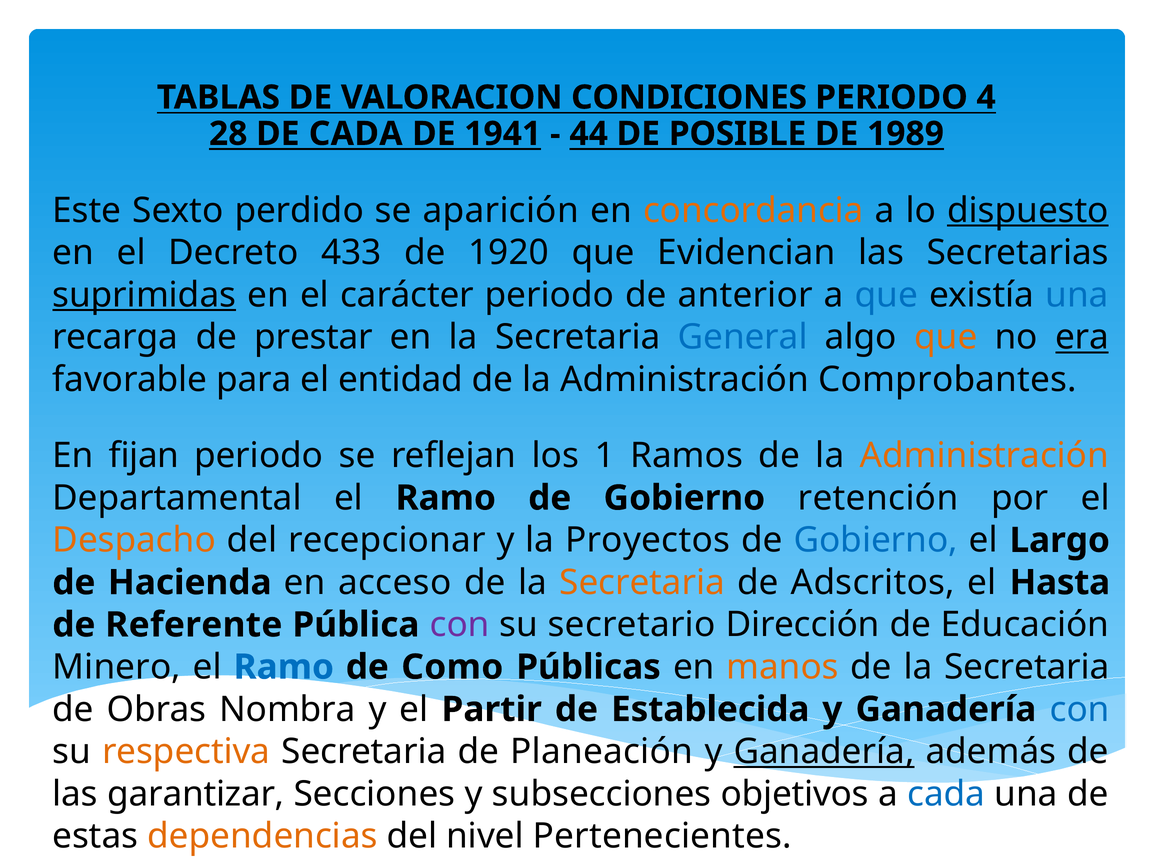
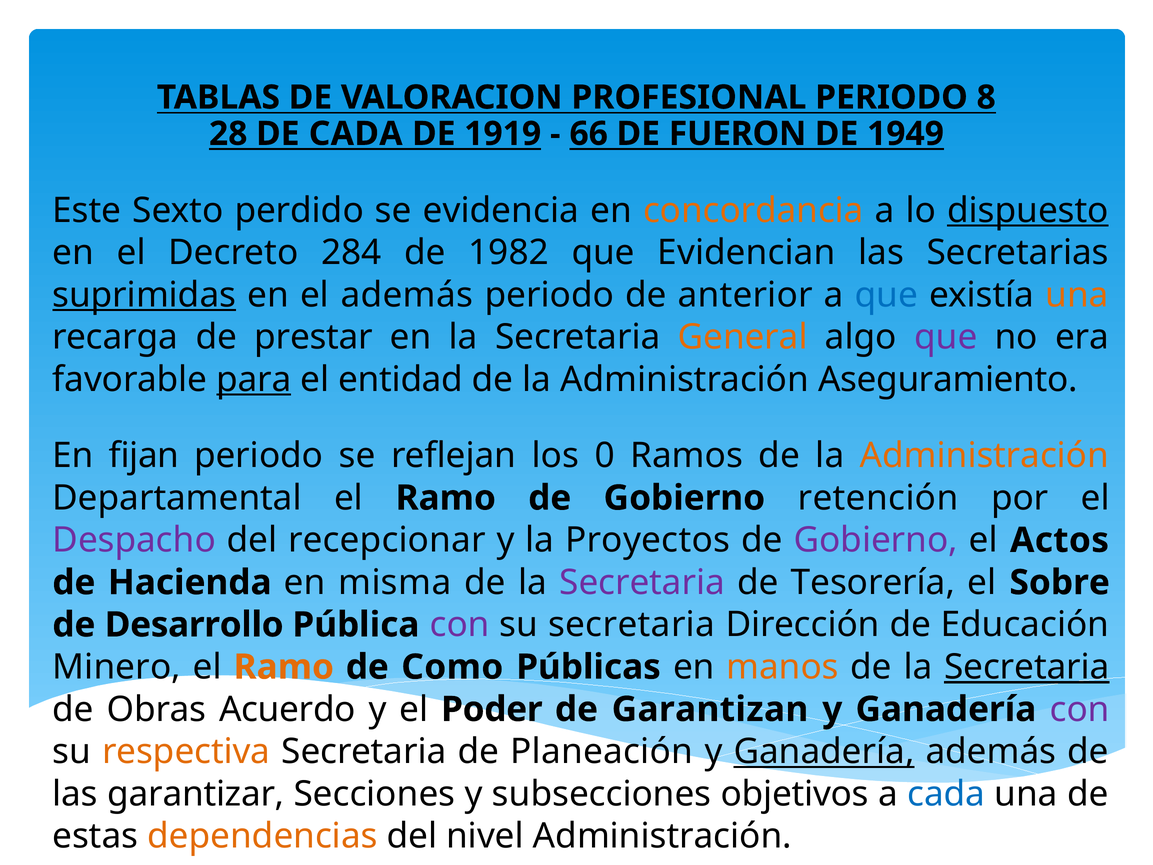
CONDICIONES: CONDICIONES -> PROFESIONAL
4: 4 -> 8
1941: 1941 -> 1919
44: 44 -> 66
POSIBLE: POSIBLE -> FUERON
1989: 1989 -> 1949
aparición: aparición -> evidencia
433: 433 -> 284
1920: 1920 -> 1982
el carácter: carácter -> además
una at (1077, 295) colour: blue -> orange
General colour: blue -> orange
que at (946, 337) colour: orange -> purple
era underline: present -> none
para underline: none -> present
Comprobantes: Comprobantes -> Aseguramiento
1: 1 -> 0
Despacho colour: orange -> purple
Gobierno at (876, 540) colour: blue -> purple
Largo: Largo -> Actos
acceso: acceso -> misma
Secretaria at (642, 582) colour: orange -> purple
Adscritos: Adscritos -> Tesorería
Hasta: Hasta -> Sobre
Referente: Referente -> Desarrollo
su secretario: secretario -> secretaria
Ramo at (284, 667) colour: blue -> orange
Secretaria at (1027, 667) underline: none -> present
Nombra: Nombra -> Acuerdo
Partir: Partir -> Poder
Establecida: Establecida -> Garantizan
con at (1080, 709) colour: blue -> purple
nivel Pertenecientes: Pertenecientes -> Administración
